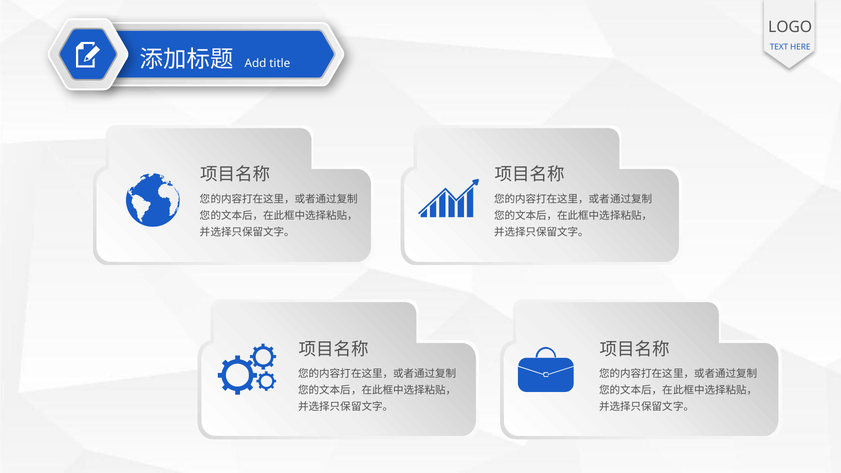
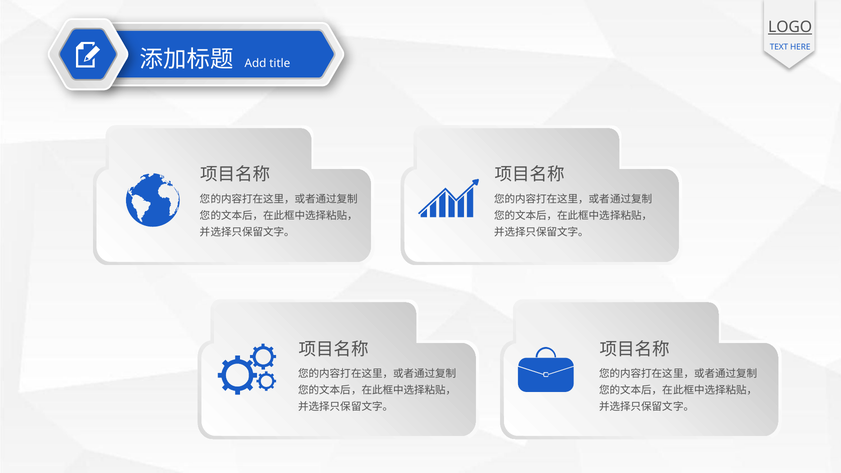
LOGO underline: none -> present
